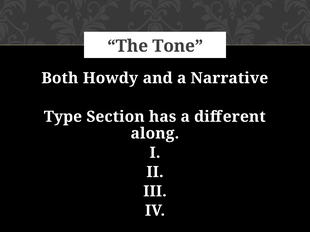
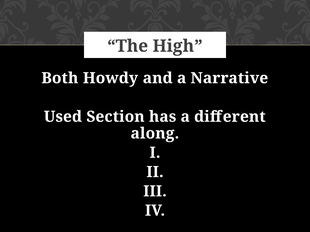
Tone: Tone -> High
Type: Type -> Used
